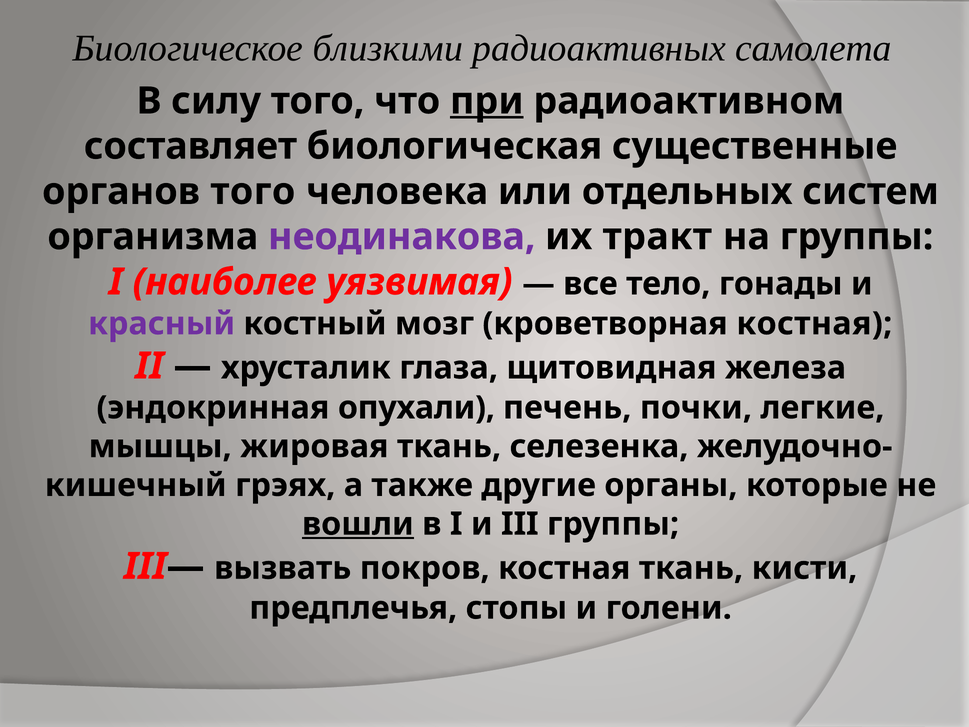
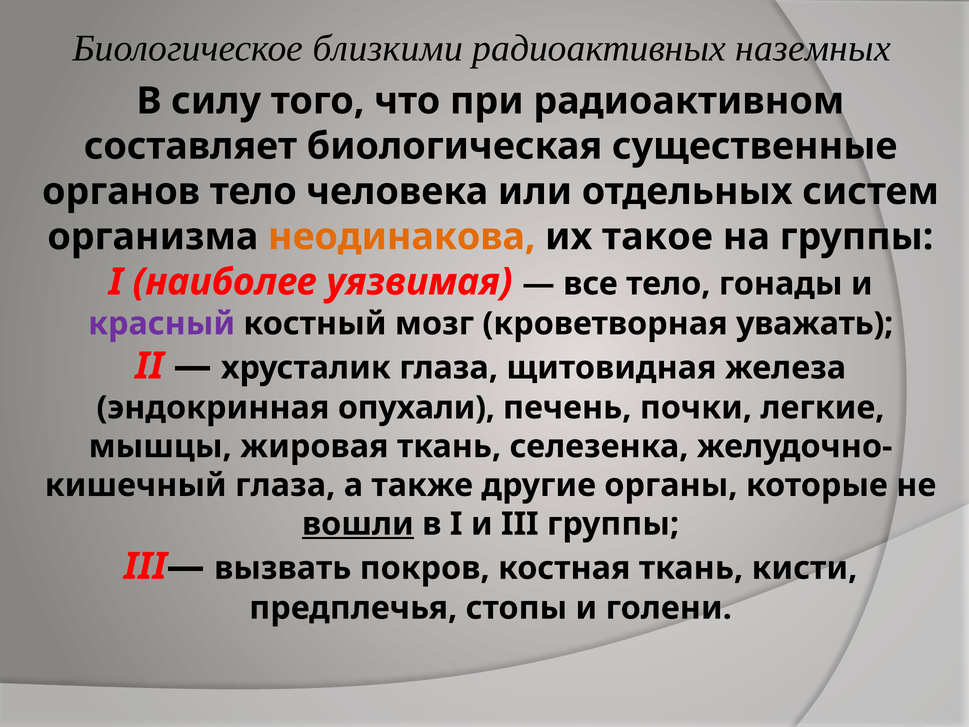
самолета: самолета -> наземных
при underline: present -> none
органов того: того -> тело
неодинакова colour: purple -> orange
тракт: тракт -> такое
кроветворная костная: костная -> уважать
грэях at (285, 485): грэях -> глаза
